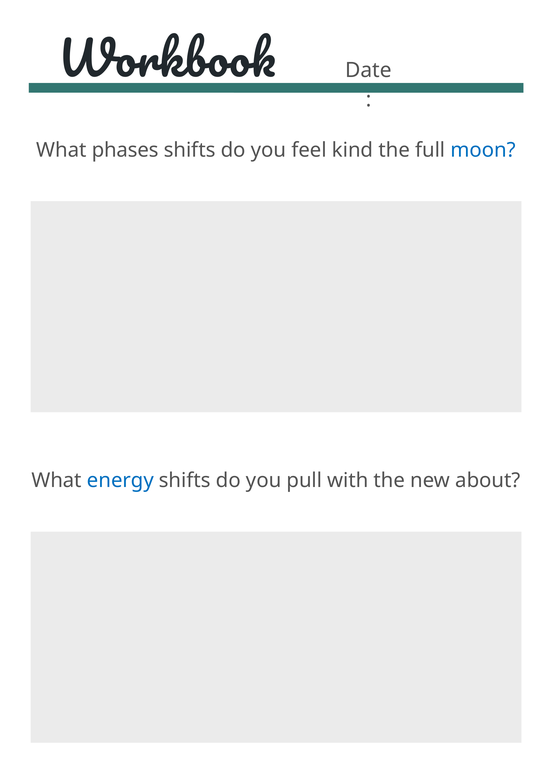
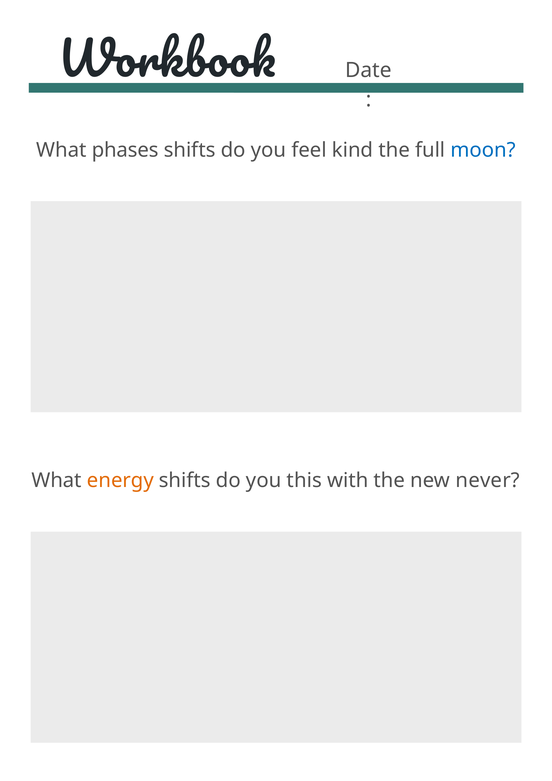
energy colour: blue -> orange
pull: pull -> this
about: about -> never
